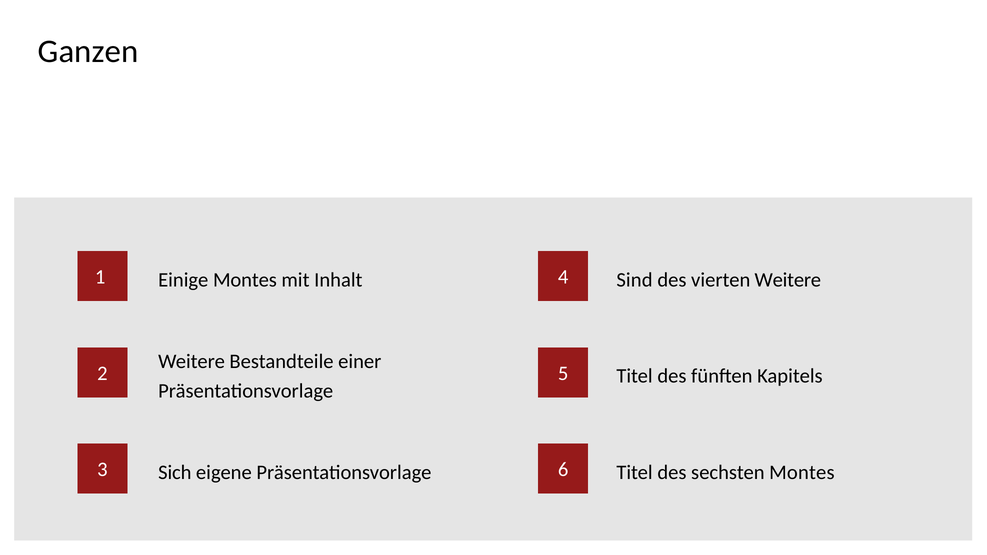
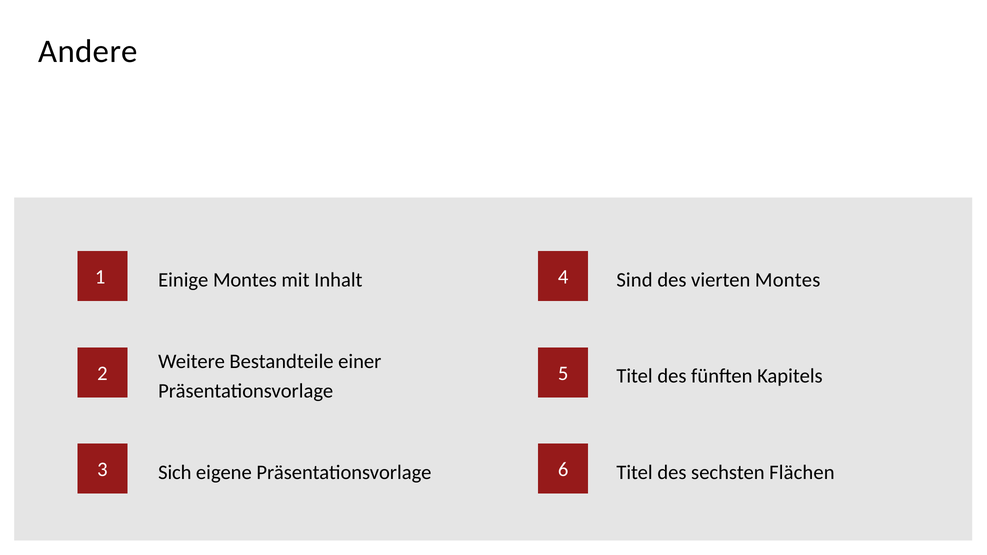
Ganzen: Ganzen -> Andere
vierten Weitere: Weitere -> Montes
sechsten Montes: Montes -> Flächen
